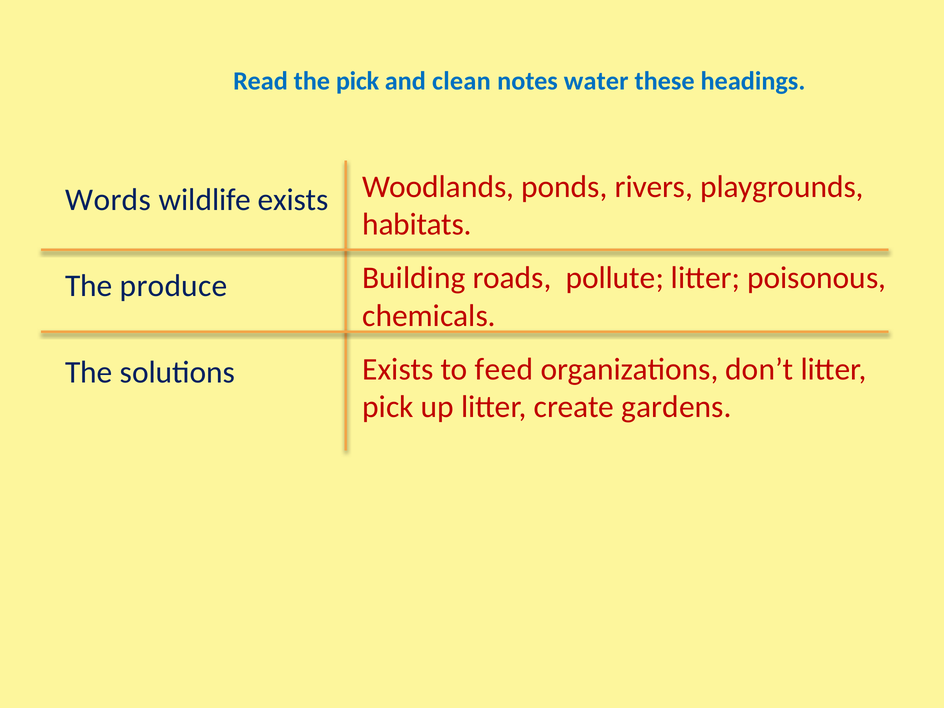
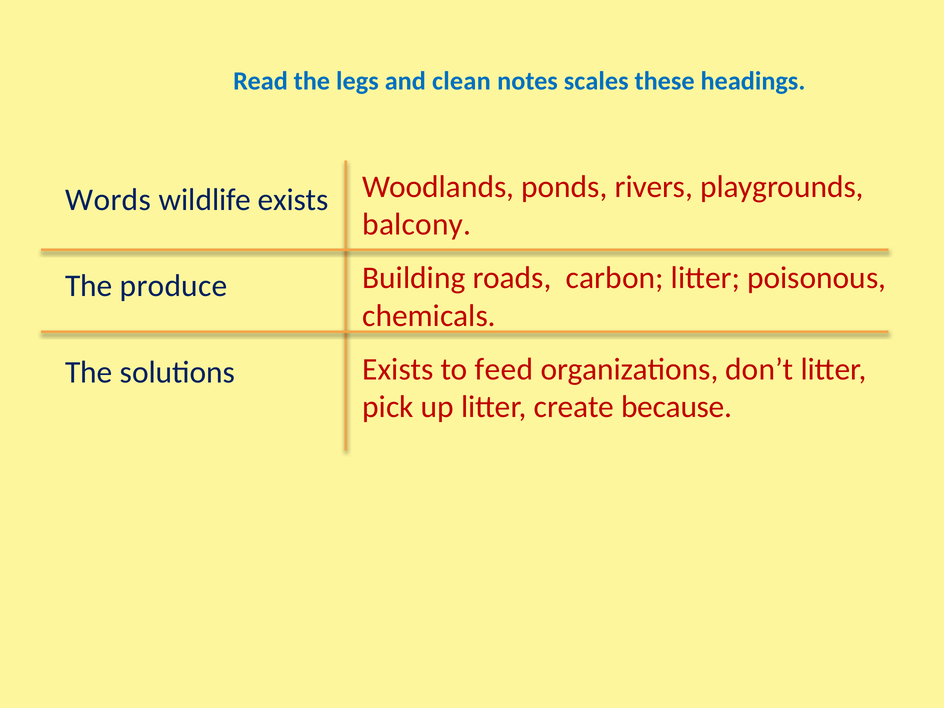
the pick: pick -> legs
water: water -> scales
habitats: habitats -> balcony
pollute: pollute -> carbon
gardens: gardens -> because
